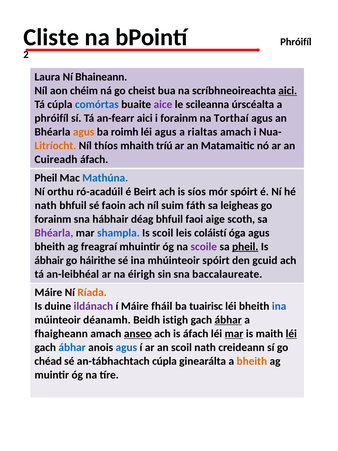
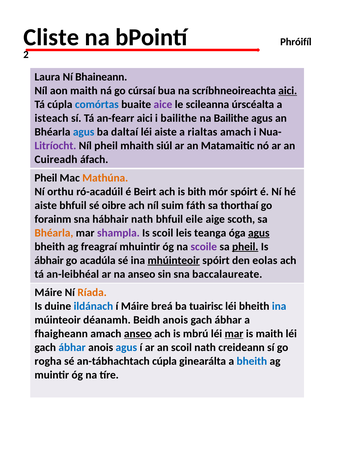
aon chéim: chéim -> maith
cheist: cheist -> cúrsaí
phróifíl at (52, 118): phróifíl -> isteach
i forainm: forainm -> bailithe
na Torthaí: Torthaí -> Bailithe
agus at (84, 132) colour: orange -> blue
roimh: roimh -> daltaí
léi agus: agus -> aiste
Litríocht colour: orange -> purple
Níl thíos: thíos -> pheil
tríú: tríú -> siúl
Mathúna colour: blue -> orange
síos: síos -> bith
nath at (46, 205): nath -> aiste
faoin: faoin -> oibre
leigheas: leigheas -> thorthaí
hábhair déag: déag -> nath
faoi: faoi -> eile
Bhéarla at (54, 233) colour: purple -> orange
shampla colour: blue -> purple
coláistí: coláistí -> teanga
agus at (259, 233) underline: none -> present
háirithe: háirithe -> acadúla
mhúinteoir underline: none -> present
gcuid: gcuid -> eolas
na éirigh: éirigh -> anseo
ildánach colour: purple -> blue
fháil: fháil -> breá
Beidh istigh: istigh -> anois
ábhar at (228, 320) underline: present -> none
is áfach: áfach -> mbrú
léi at (291, 333) underline: present -> none
chéad: chéad -> rogha
bheith at (252, 361) colour: orange -> blue
